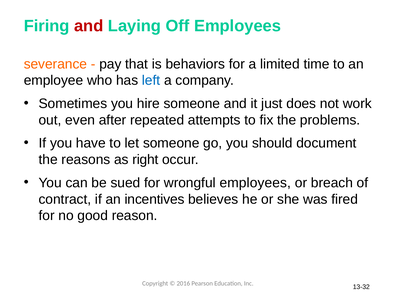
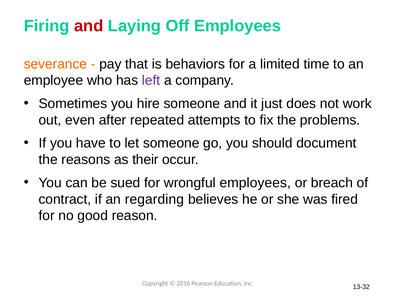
left colour: blue -> purple
right: right -> their
incentives: incentives -> regarding
